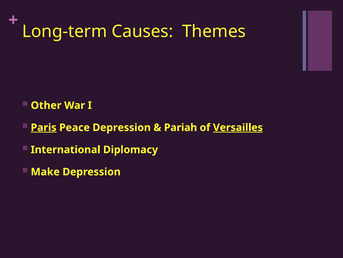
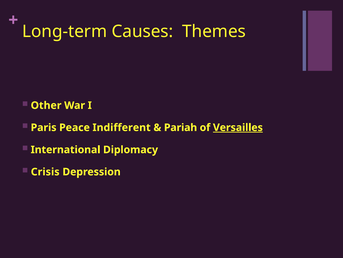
Paris underline: present -> none
Peace Depression: Depression -> Indifferent
Make: Make -> Crisis
